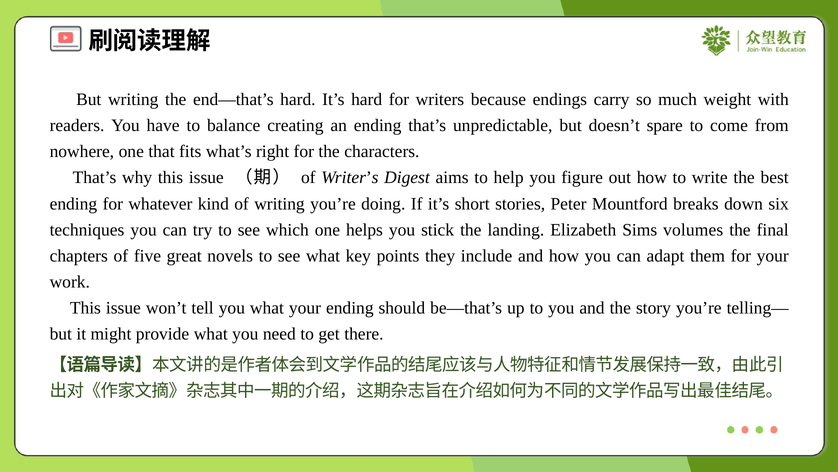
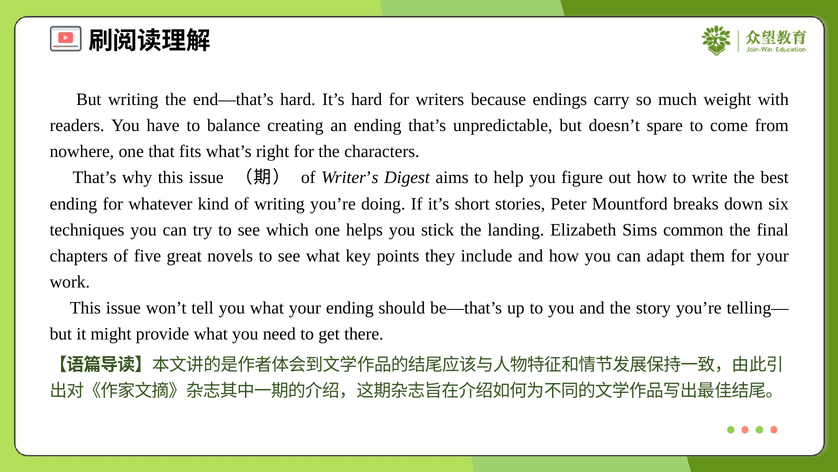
volumes: volumes -> common
